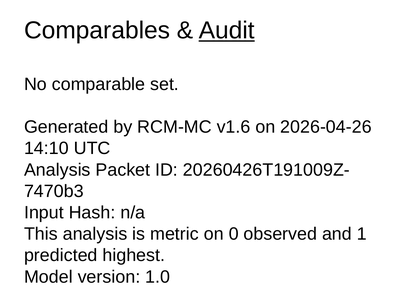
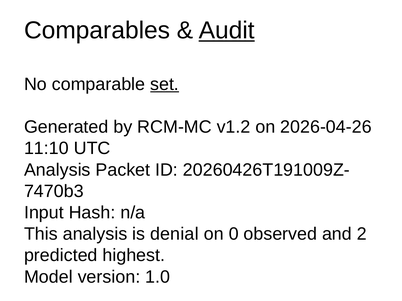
set underline: none -> present
v1.6: v1.6 -> v1.2
14:10: 14:10 -> 11:10
metric: metric -> denial
1: 1 -> 2
